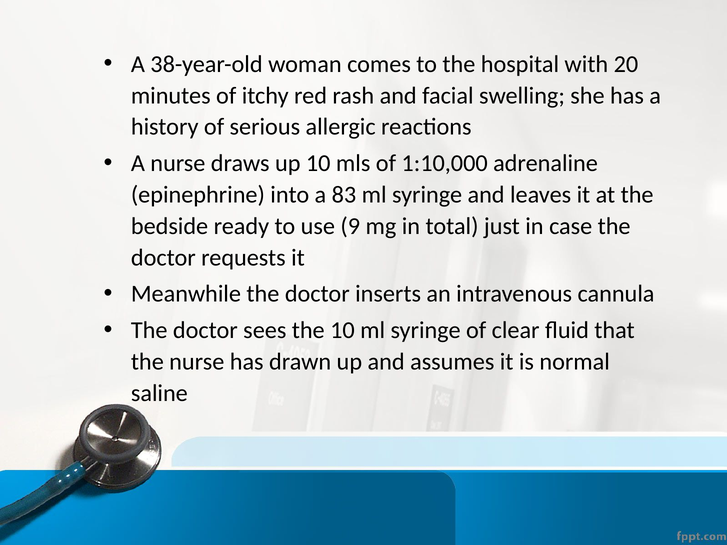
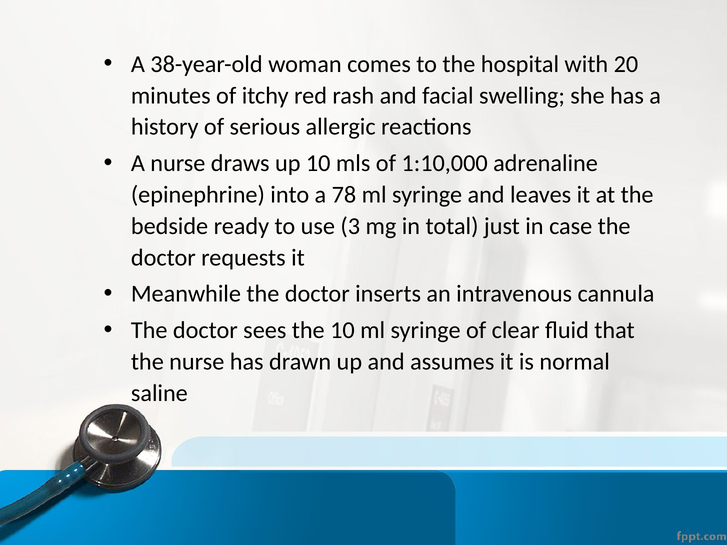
83: 83 -> 78
9: 9 -> 3
